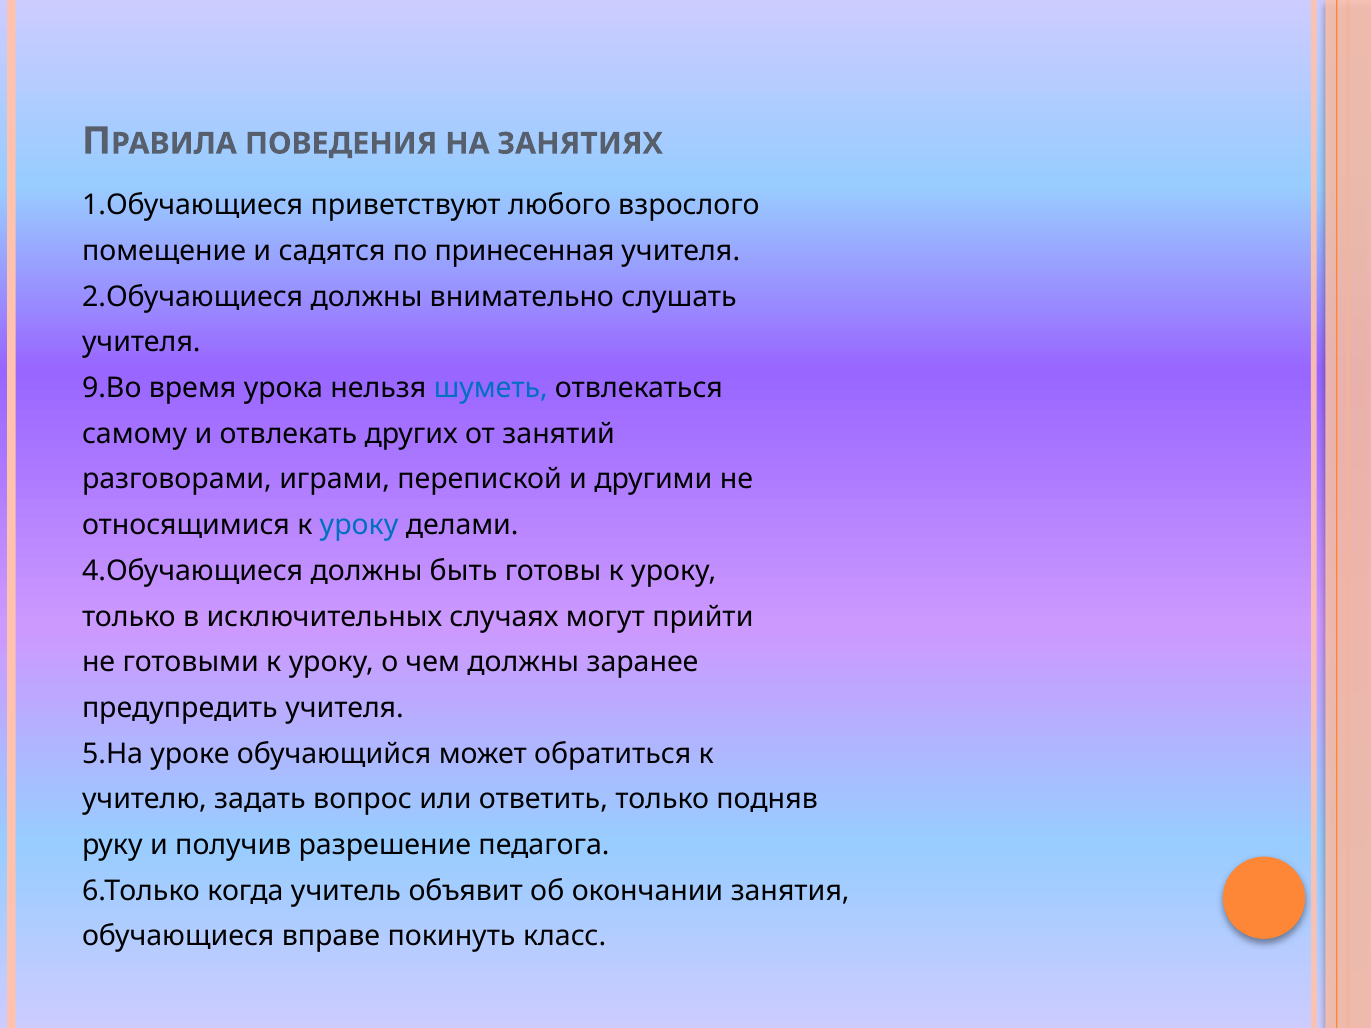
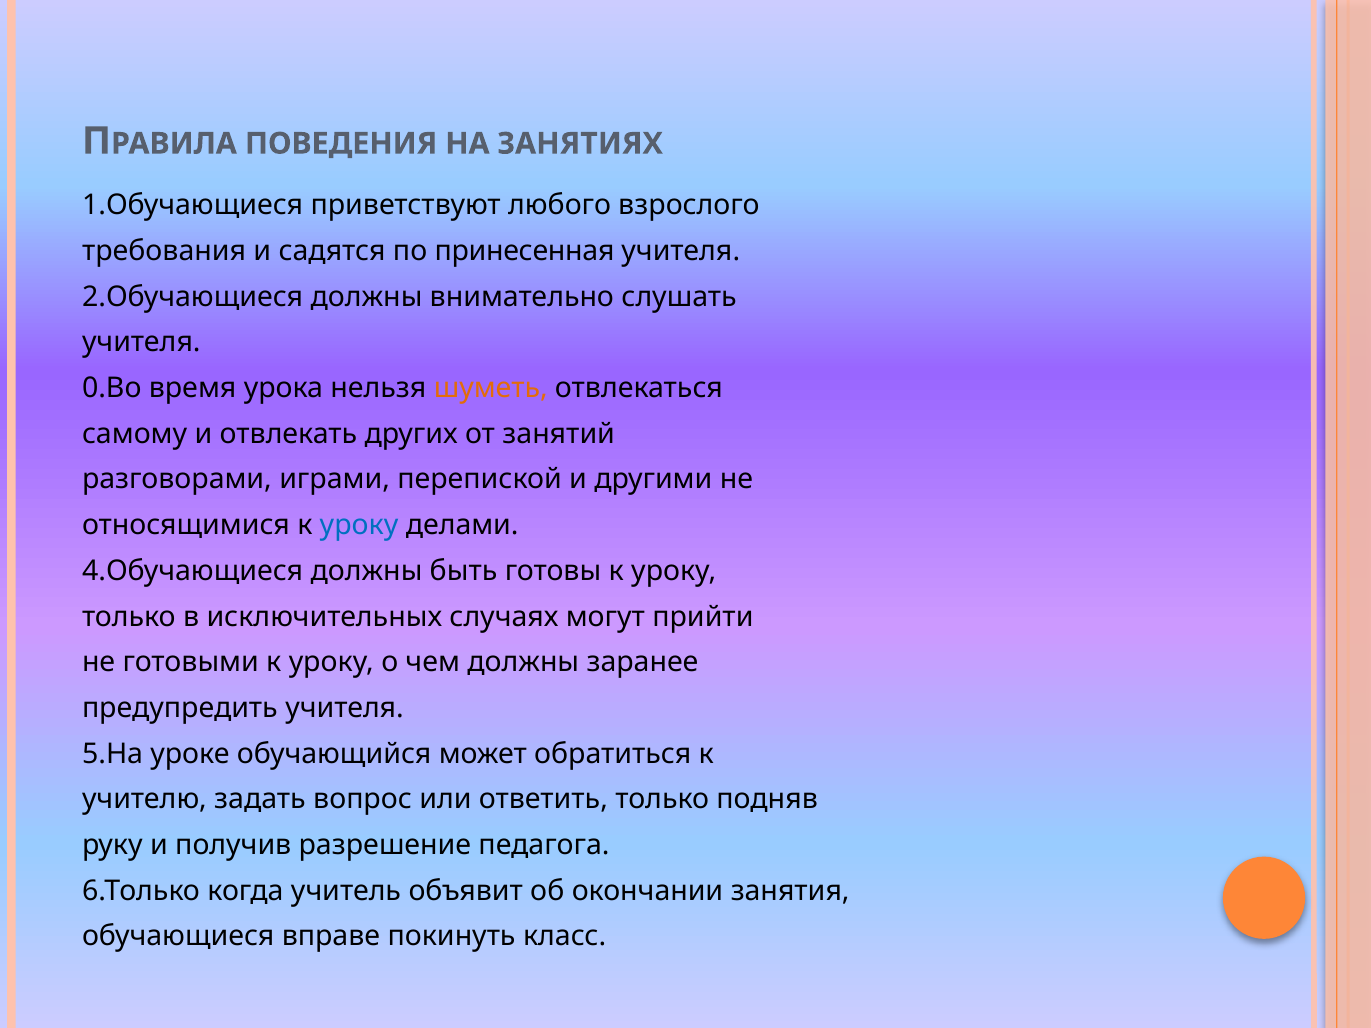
помещение: помещение -> требования
9.Во: 9.Во -> 0.Во
шуметь colour: blue -> orange
